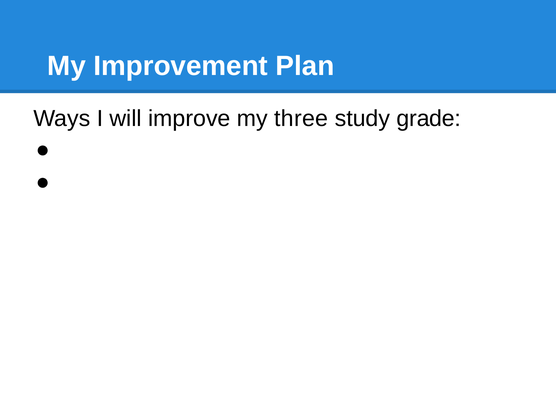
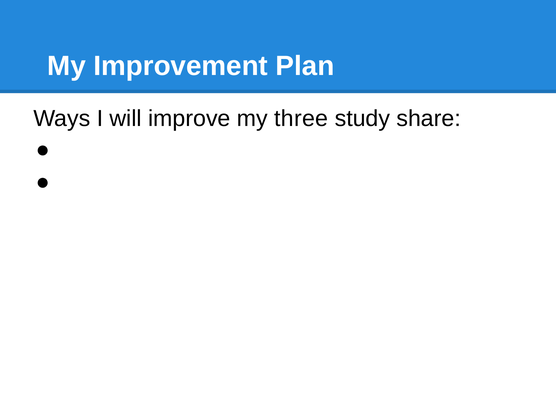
grade: grade -> share
